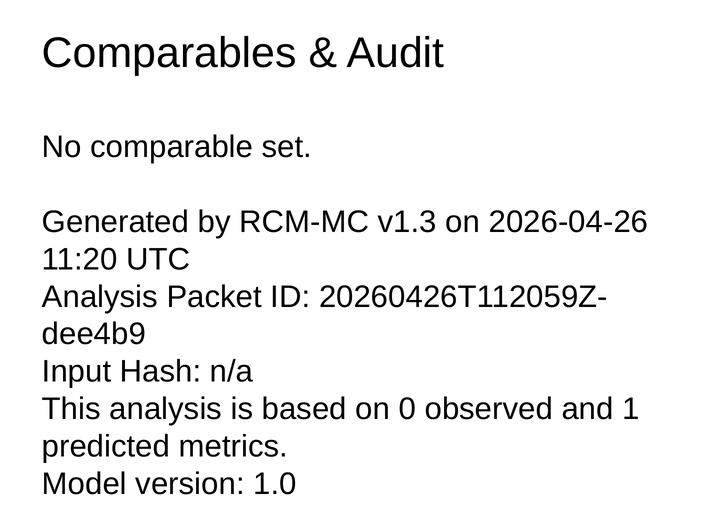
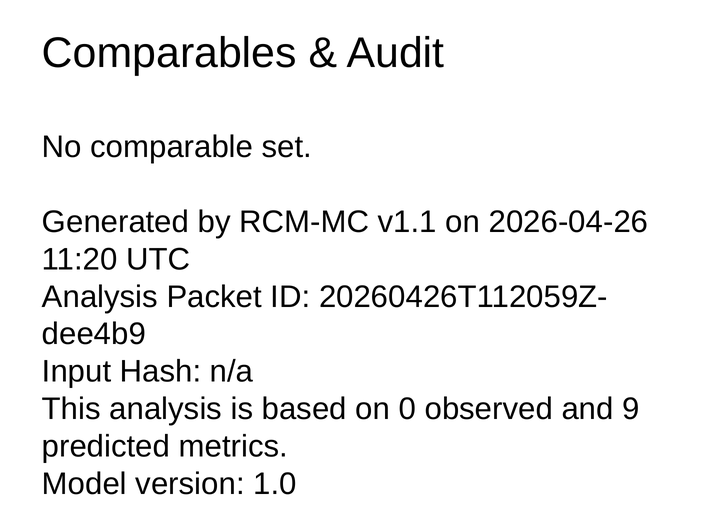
v1.3: v1.3 -> v1.1
1: 1 -> 9
